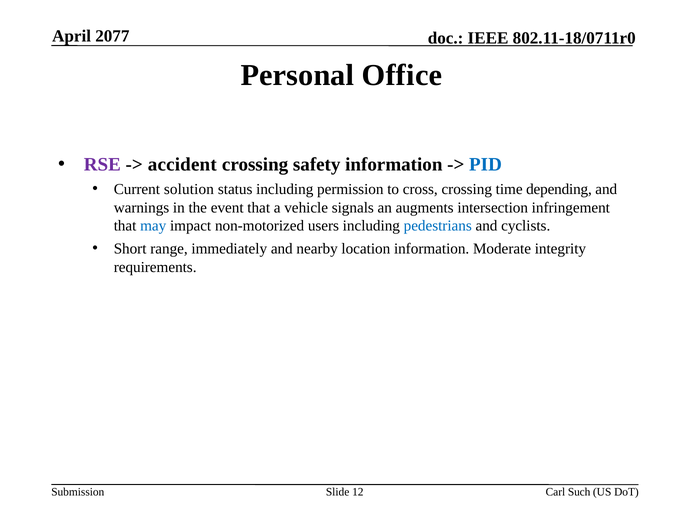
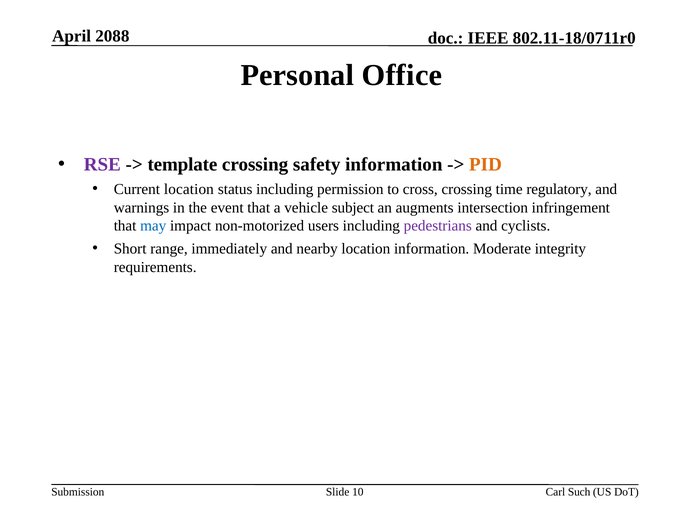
2077: 2077 -> 2088
accident: accident -> template
PID colour: blue -> orange
Current solution: solution -> location
depending: depending -> regulatory
signals: signals -> subject
pedestrians colour: blue -> purple
12: 12 -> 10
